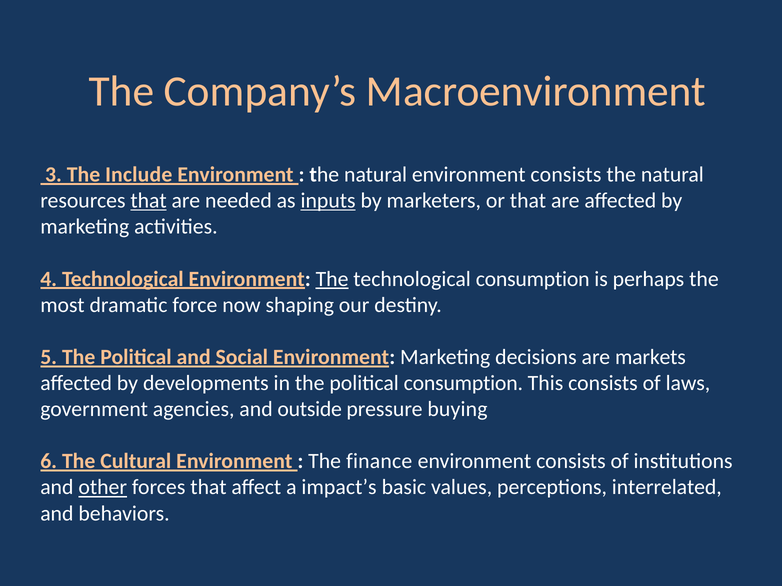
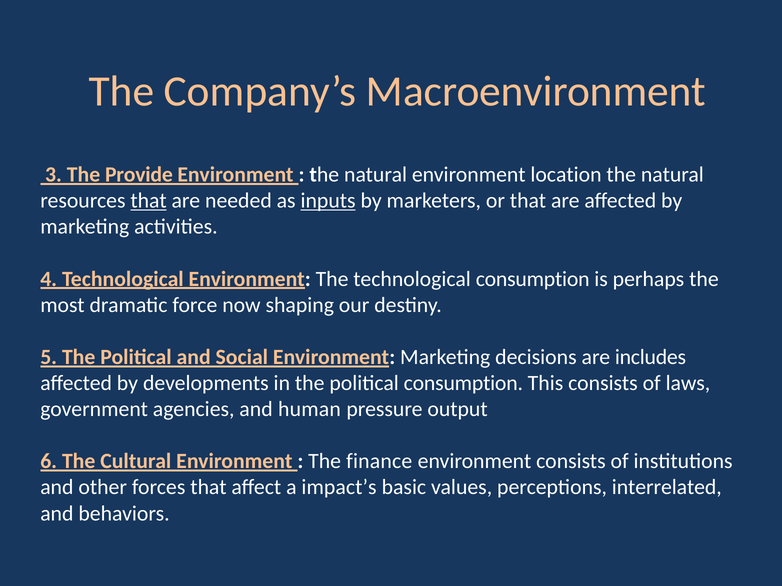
Include: Include -> Provide
natural environment consists: consists -> location
The at (332, 279) underline: present -> none
markets: markets -> includes
outside: outside -> human
buying: buying -> output
other underline: present -> none
